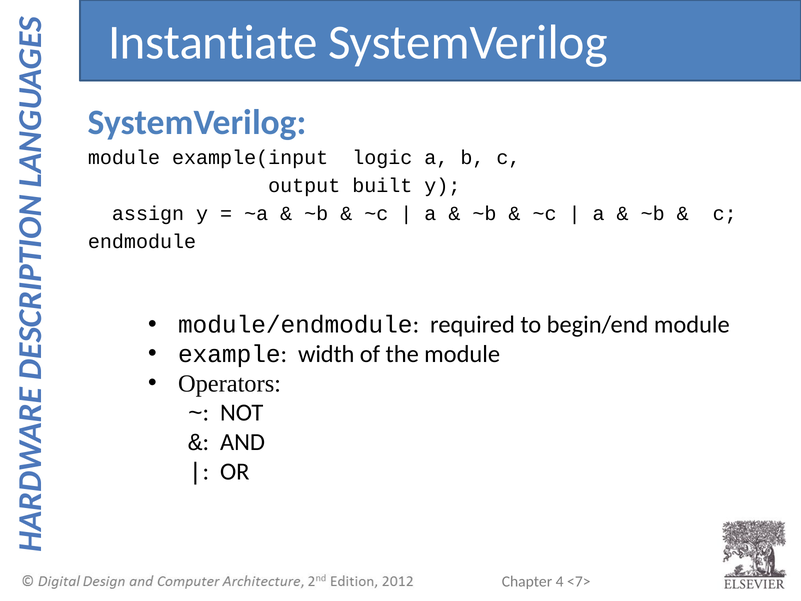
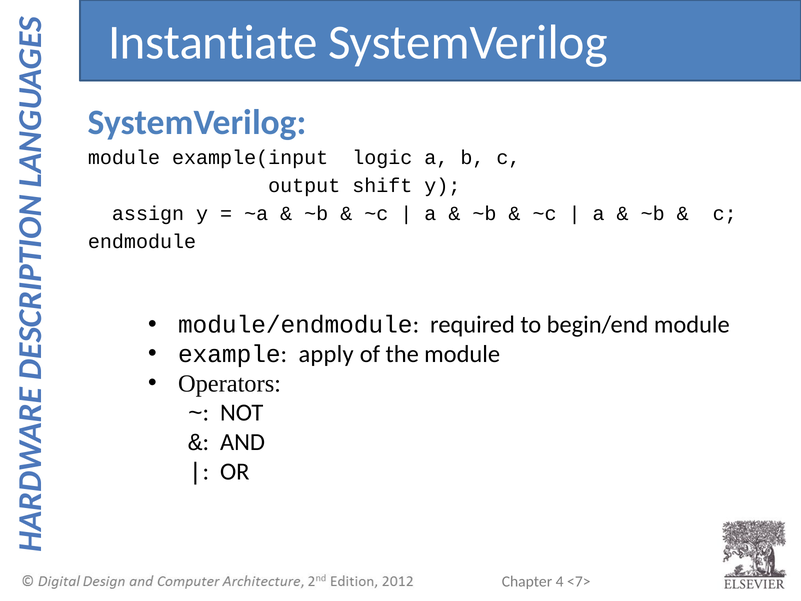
built: built -> shift
width: width -> apply
